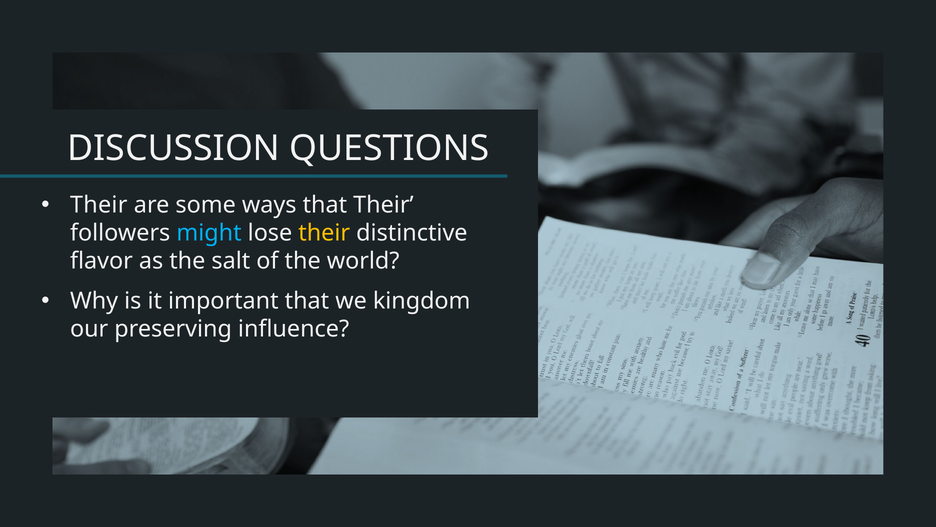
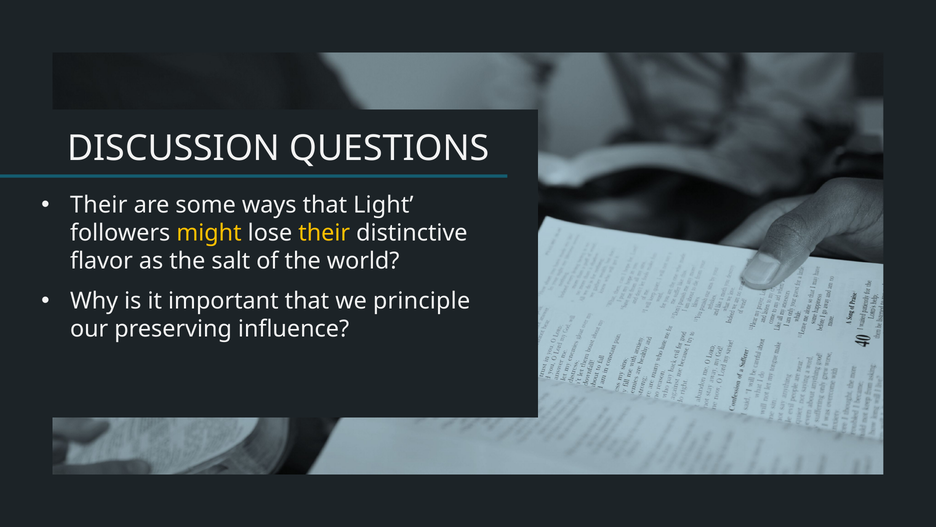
that Their: Their -> Light
might colour: light blue -> yellow
kingdom: kingdom -> principle
